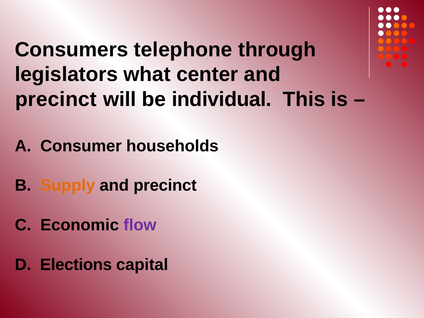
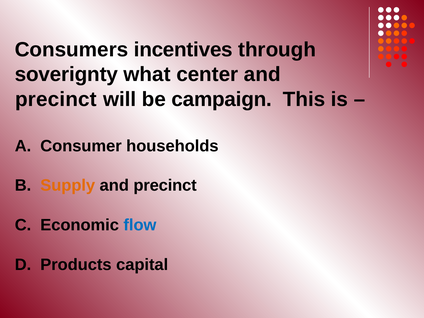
telephone: telephone -> incentives
legislators: legislators -> soverignty
individual: individual -> campaign
flow colour: purple -> blue
Elections: Elections -> Products
